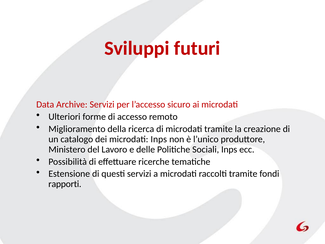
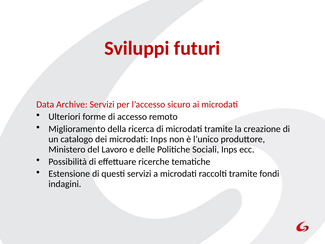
rapporti: rapporti -> indagini
